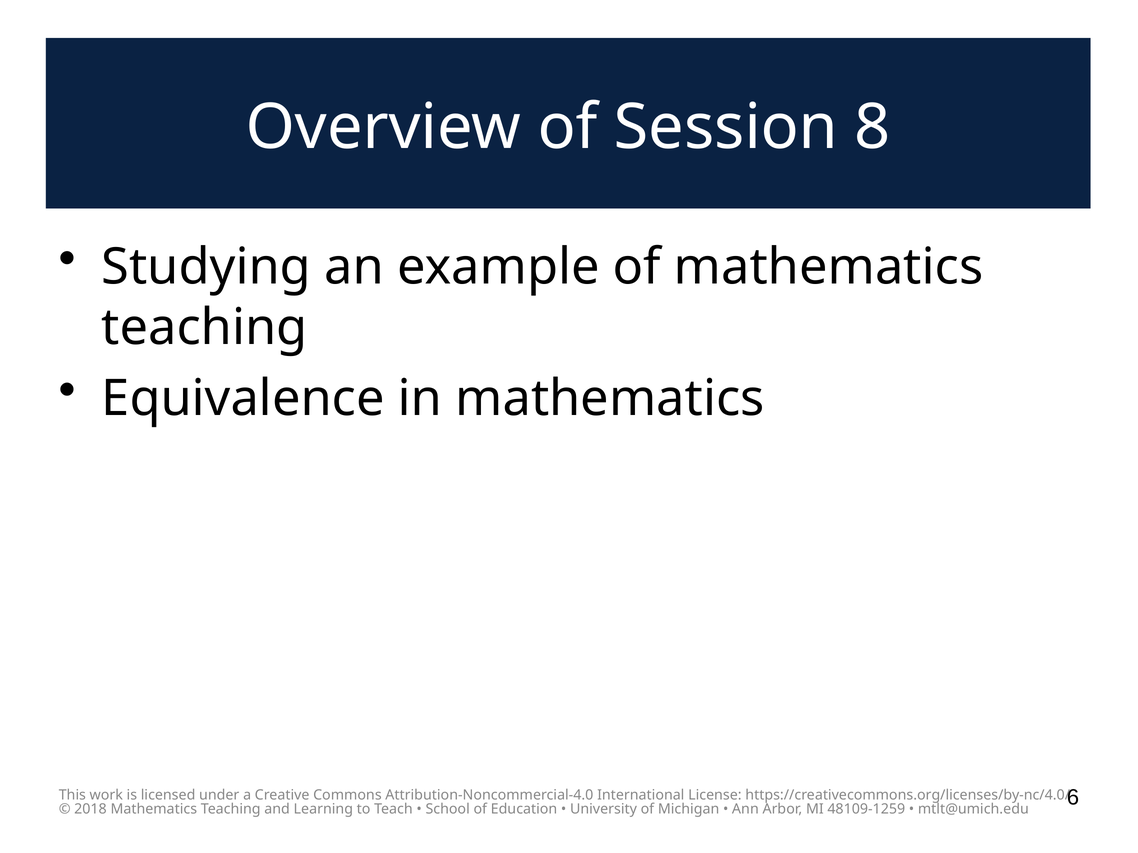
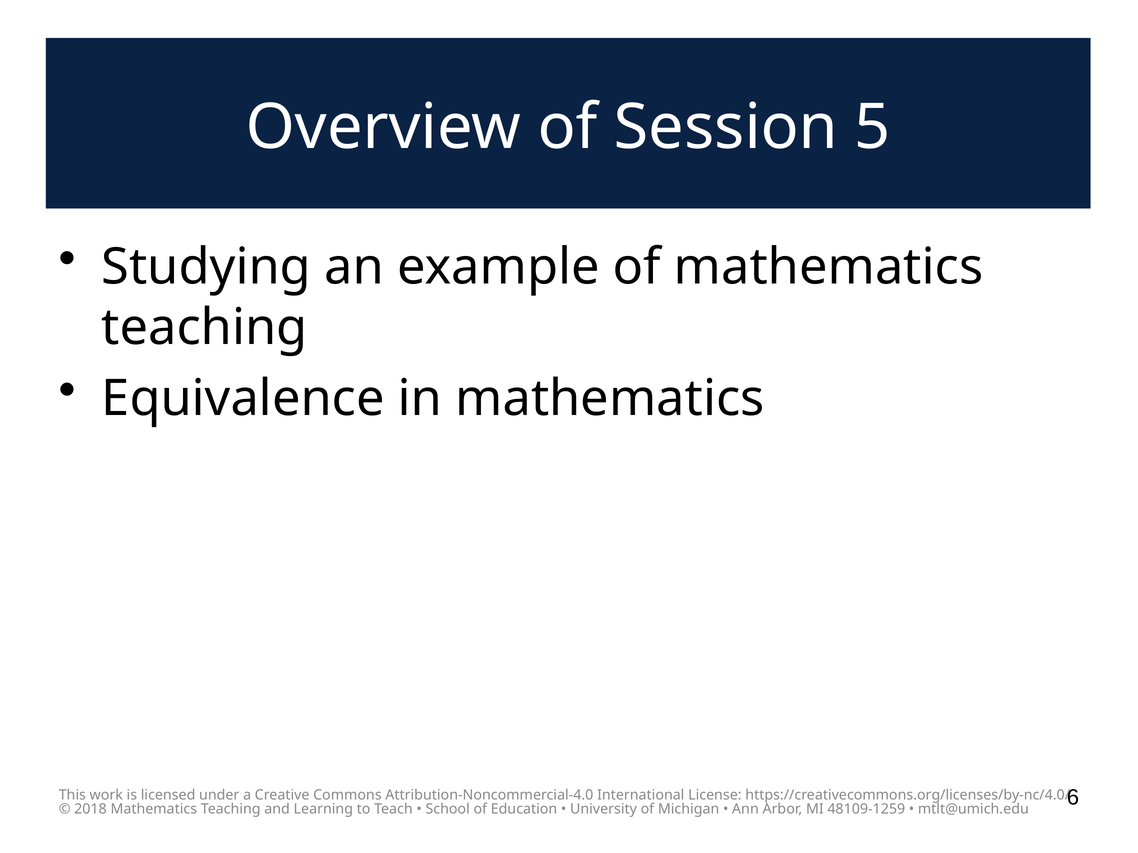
8: 8 -> 5
